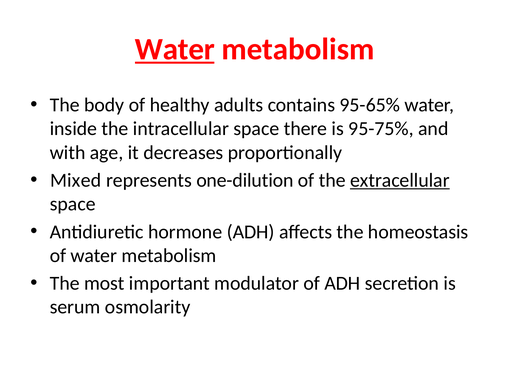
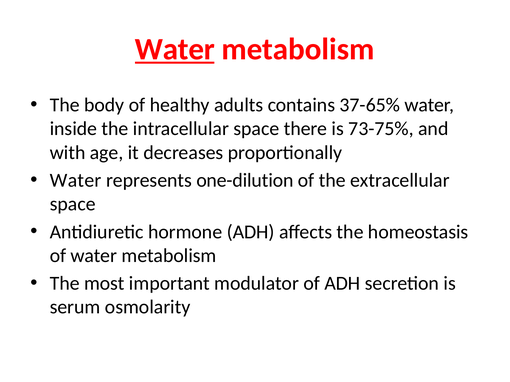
95-65%: 95-65% -> 37-65%
95-75%: 95-75% -> 73-75%
Mixed at (76, 181): Mixed -> Water
extracellular underline: present -> none
